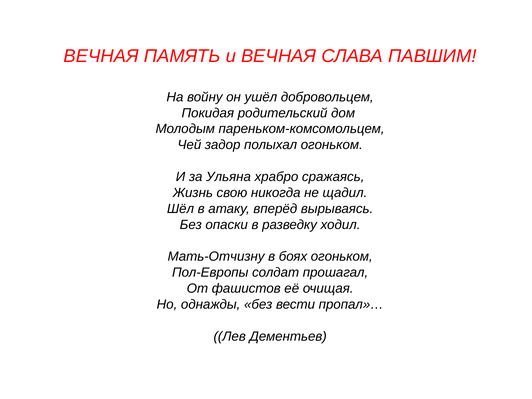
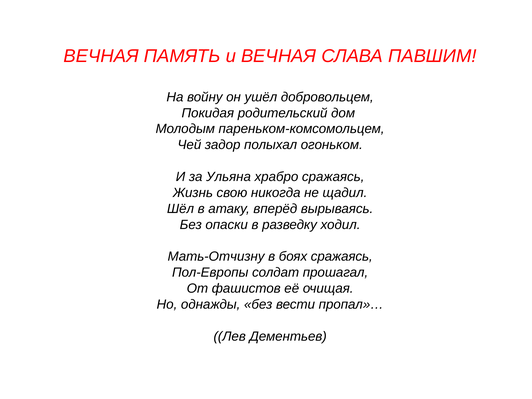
боях огоньком: огоньком -> сражаясь
